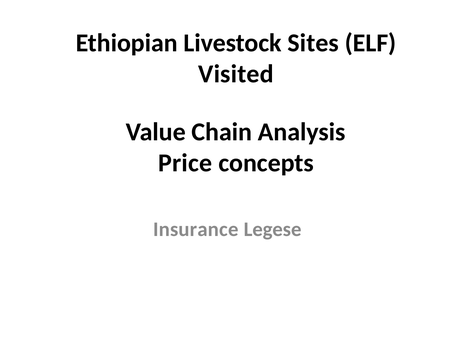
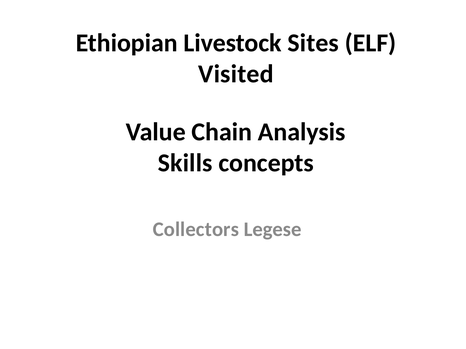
Price: Price -> Skills
Insurance: Insurance -> Collectors
